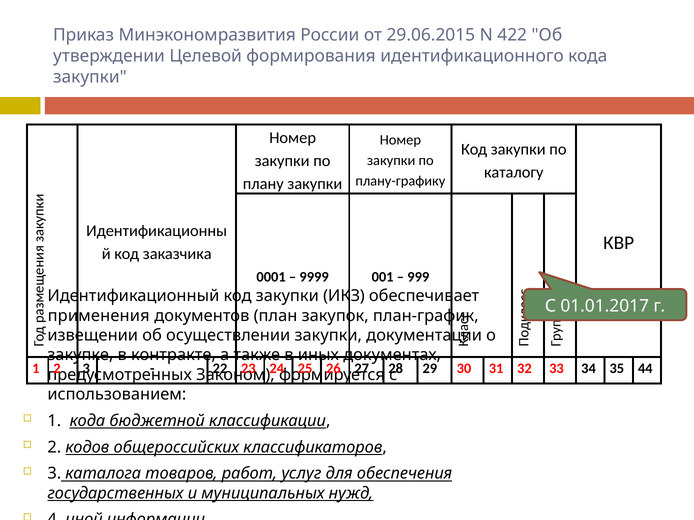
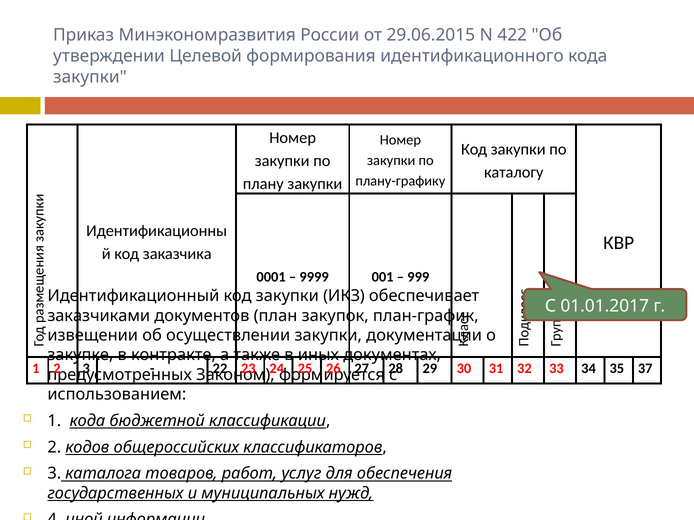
применения: применения -> заказчиками
44: 44 -> 37
